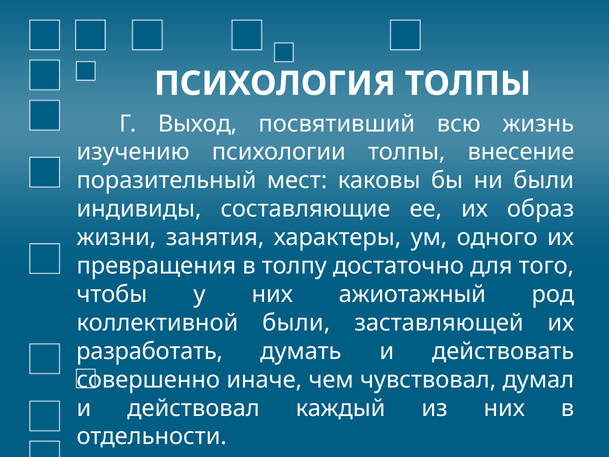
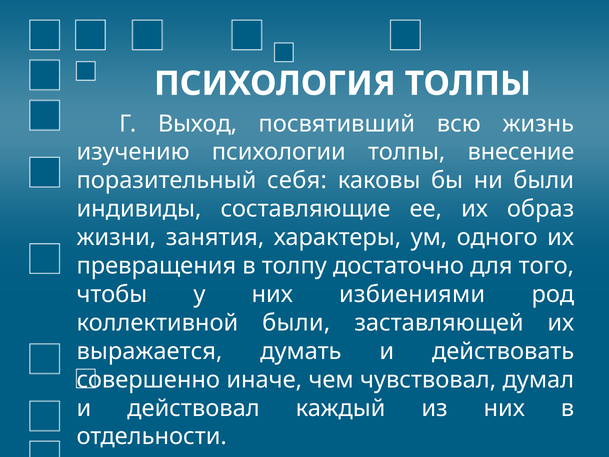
мест: мест -> себя
ажиотажный: ажиотажный -> избиениями
разработать: разработать -> выражается
